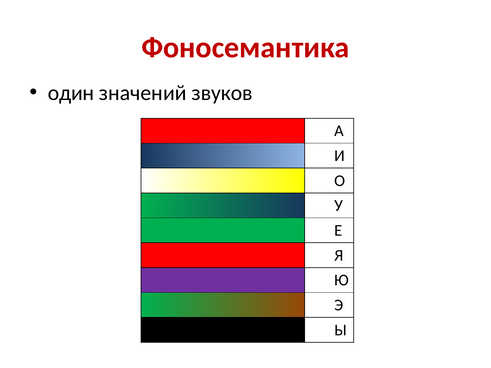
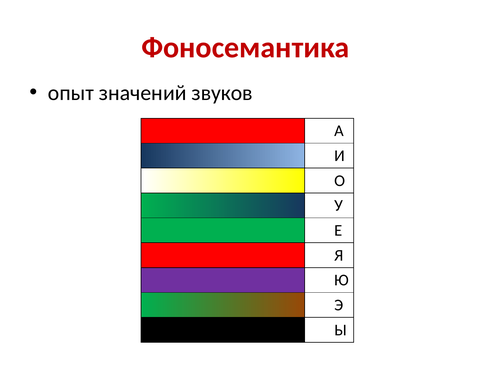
один: один -> опыт
